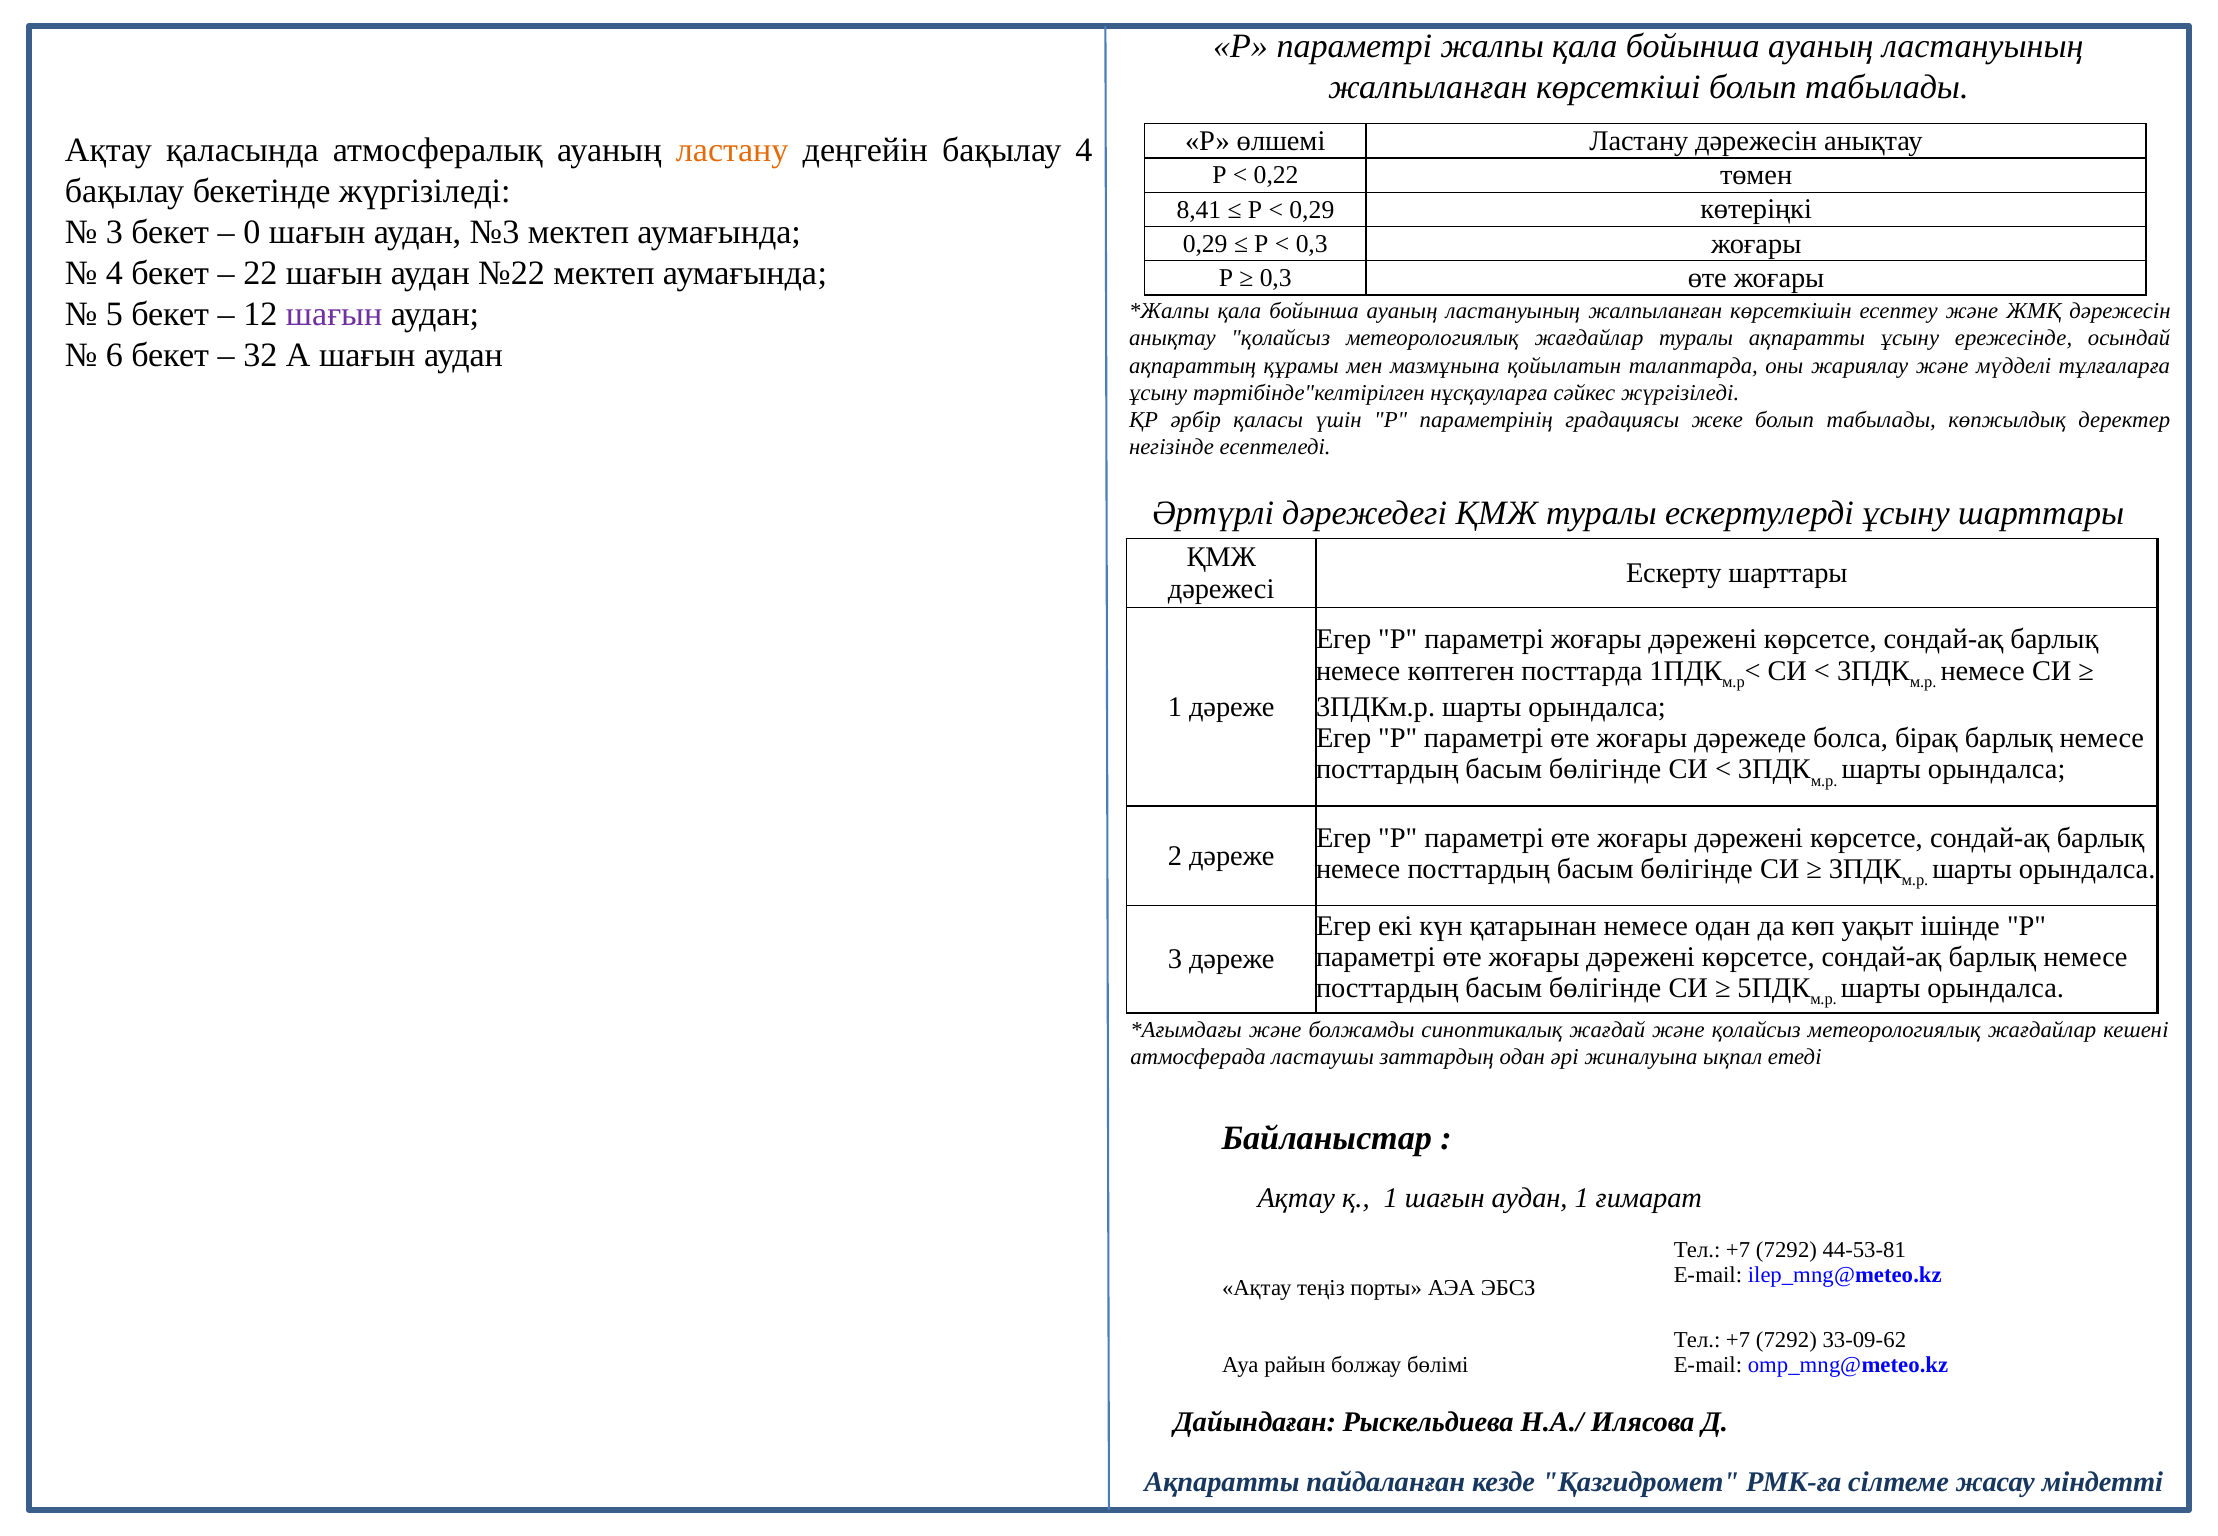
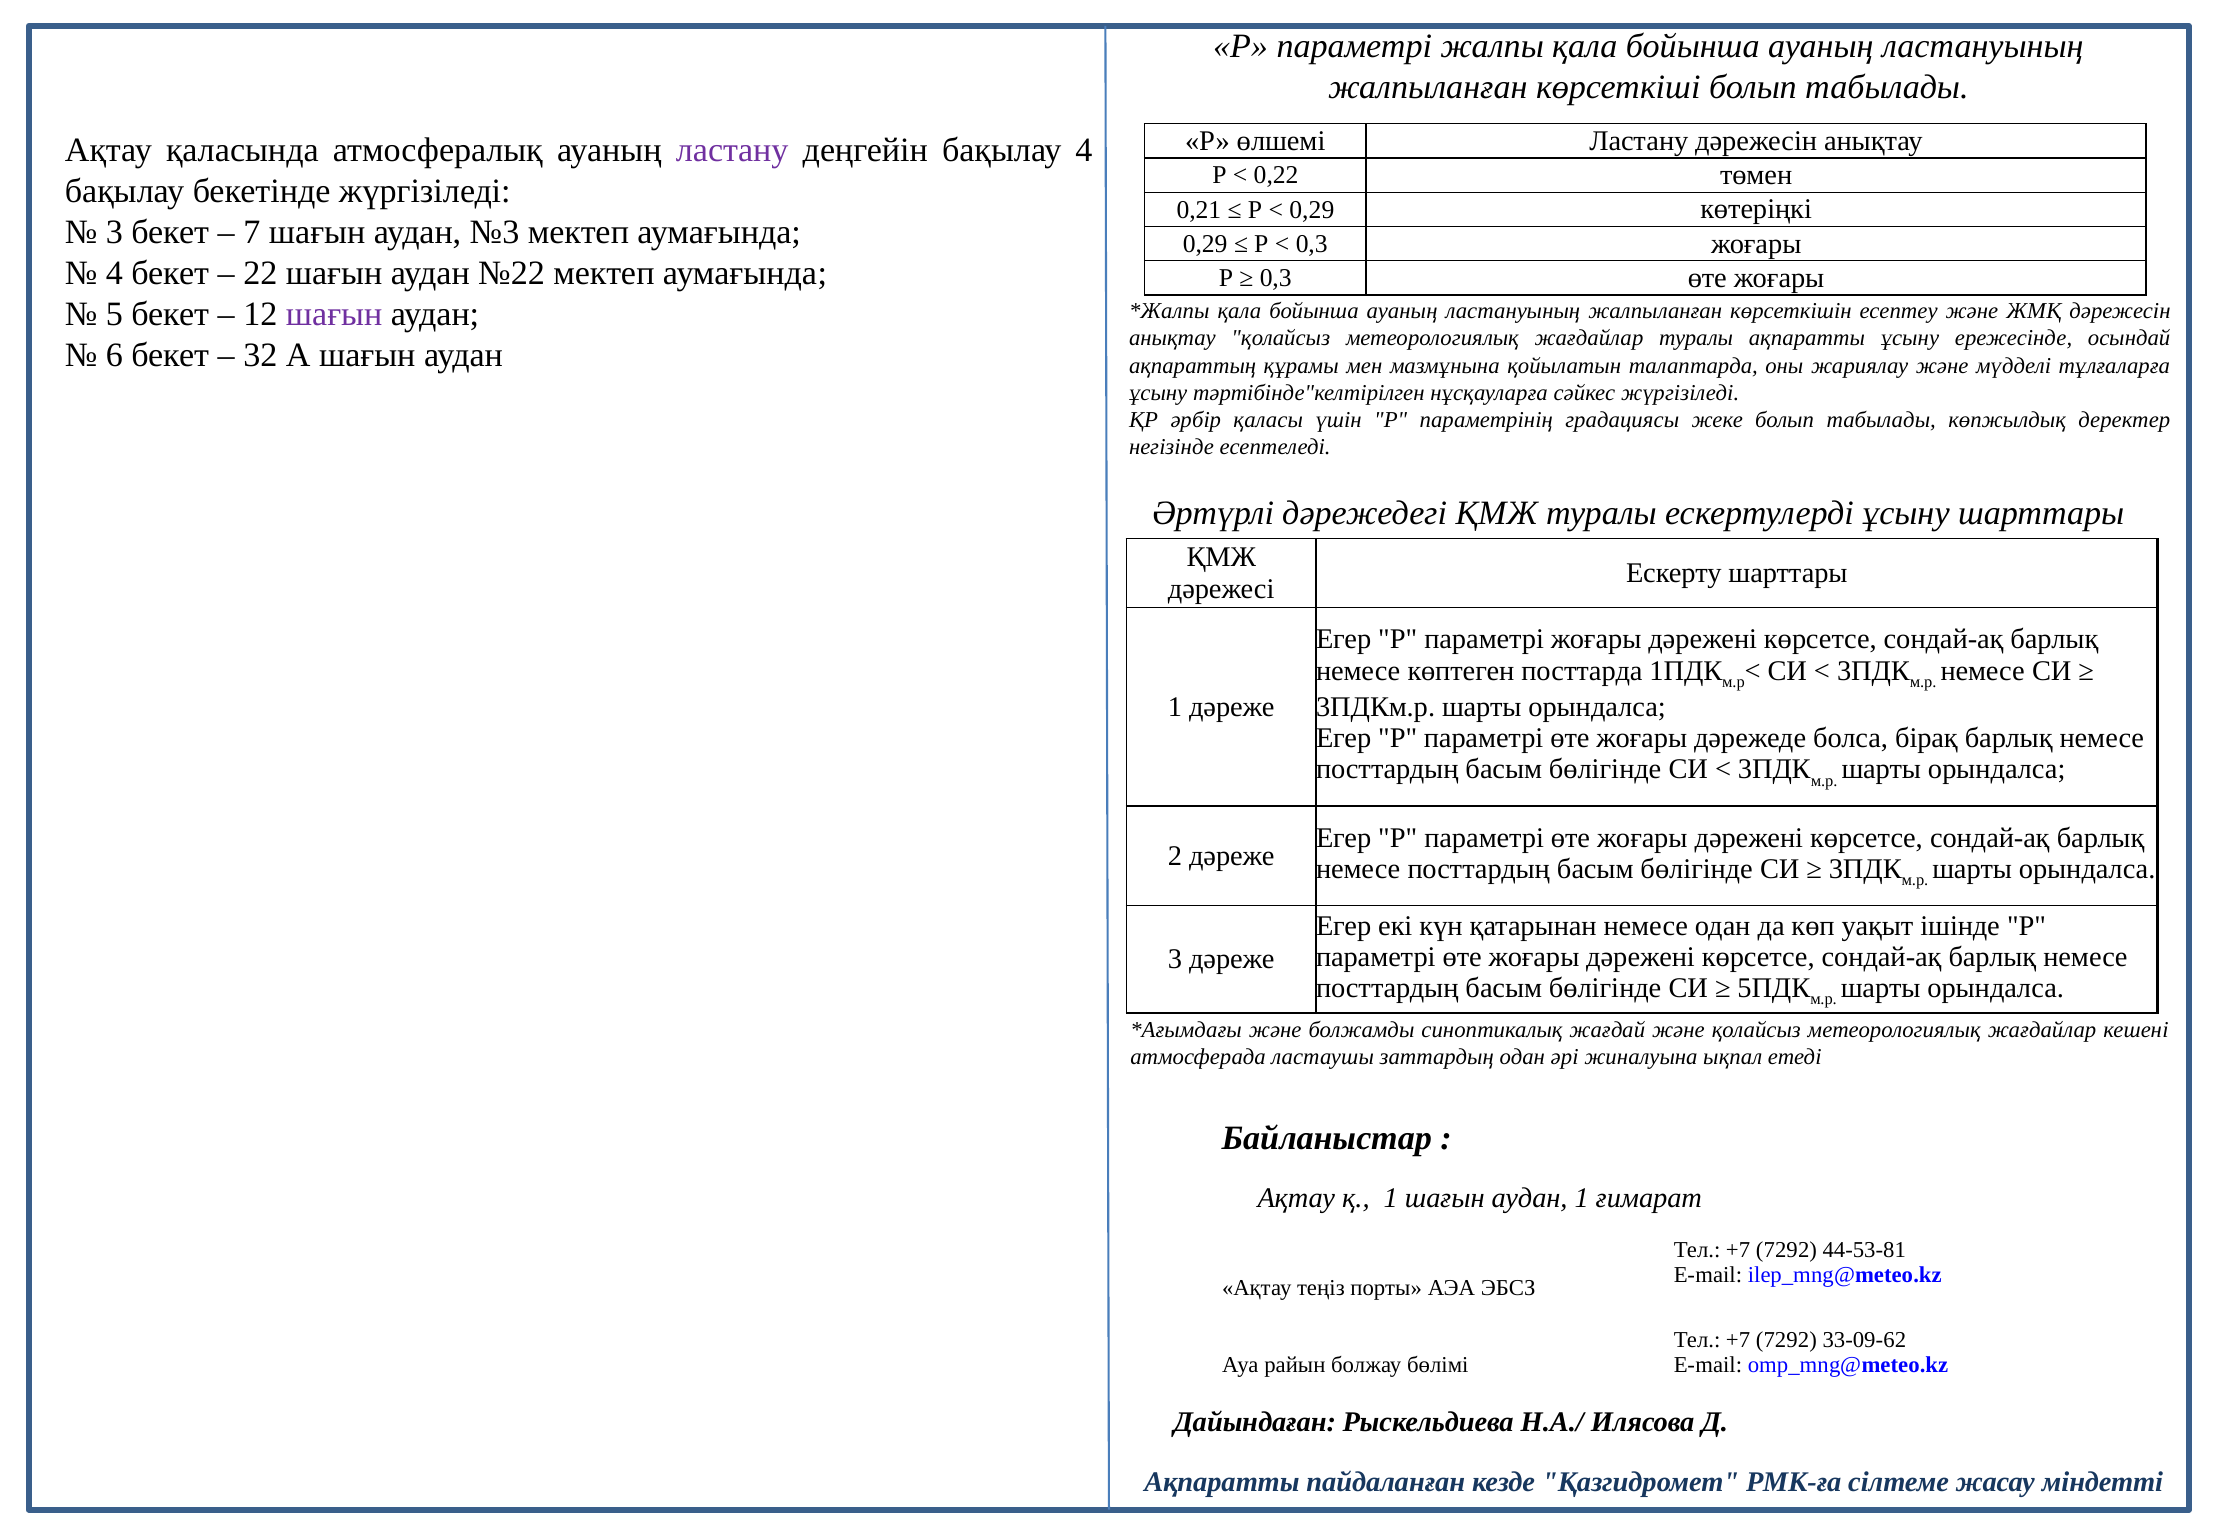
ластану at (732, 150) colour: orange -> purple
8,41: 8,41 -> 0,21
0: 0 -> 7
